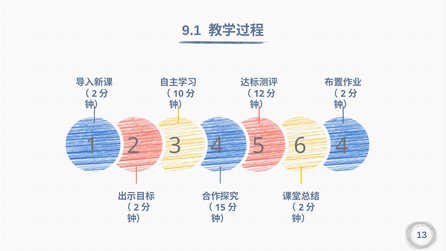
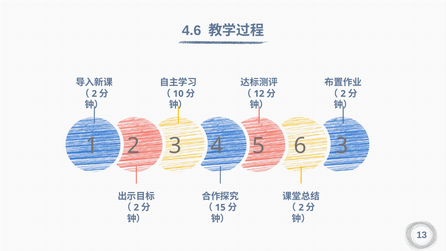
9.1: 9.1 -> 4.6
6 4: 4 -> 3
